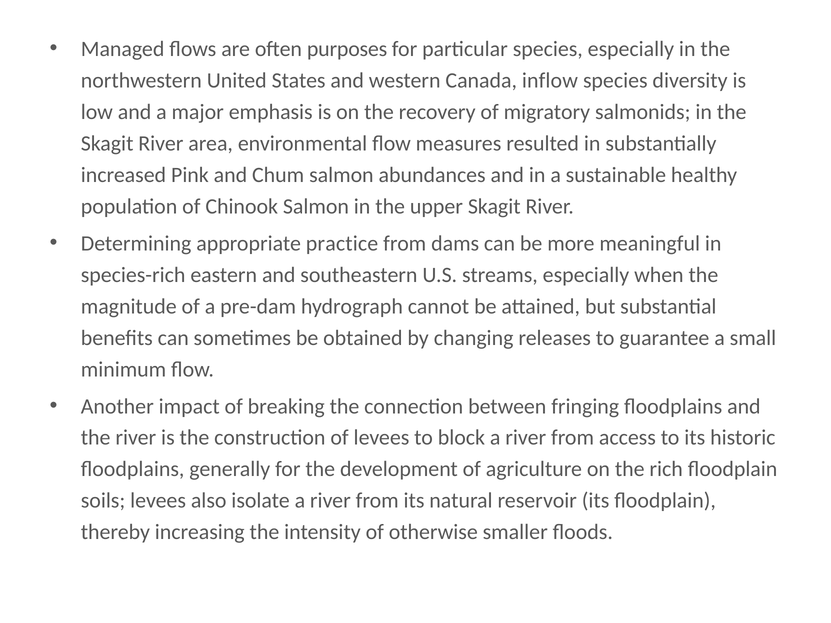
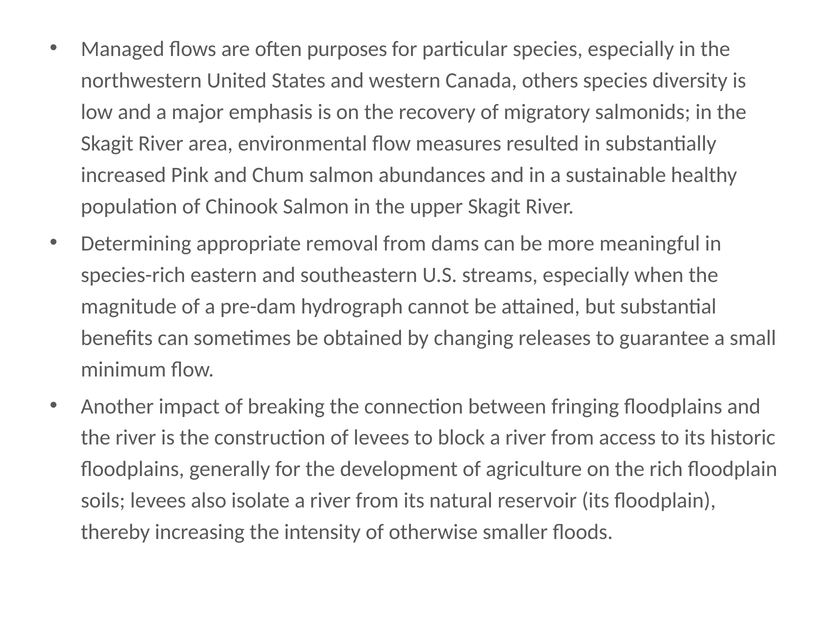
inflow: inflow -> others
practice: practice -> removal
